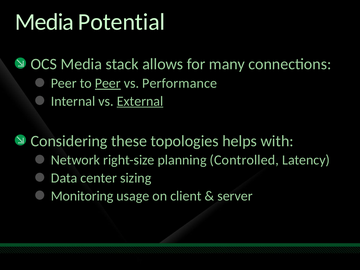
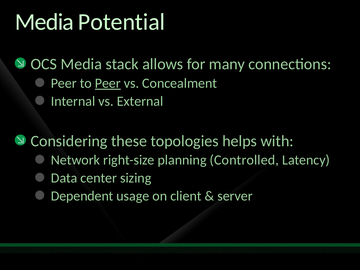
Performance: Performance -> Concealment
External underline: present -> none
Monitoring: Monitoring -> Dependent
